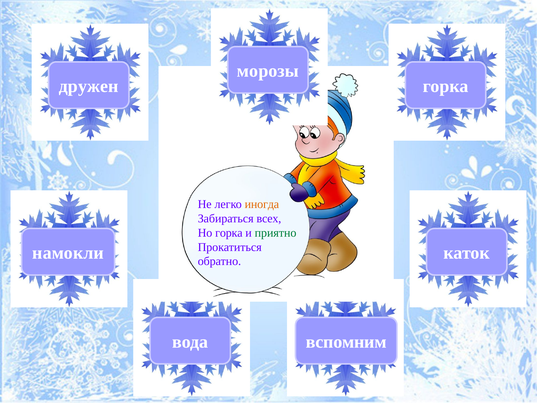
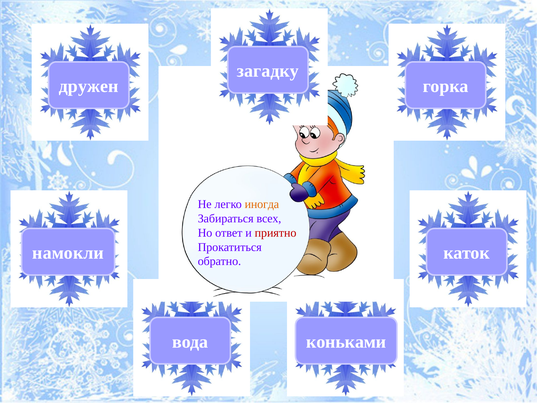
морозы: морозы -> загадку
Но горка: горка -> ответ
приятно colour: green -> red
вспомним: вспомним -> коньками
